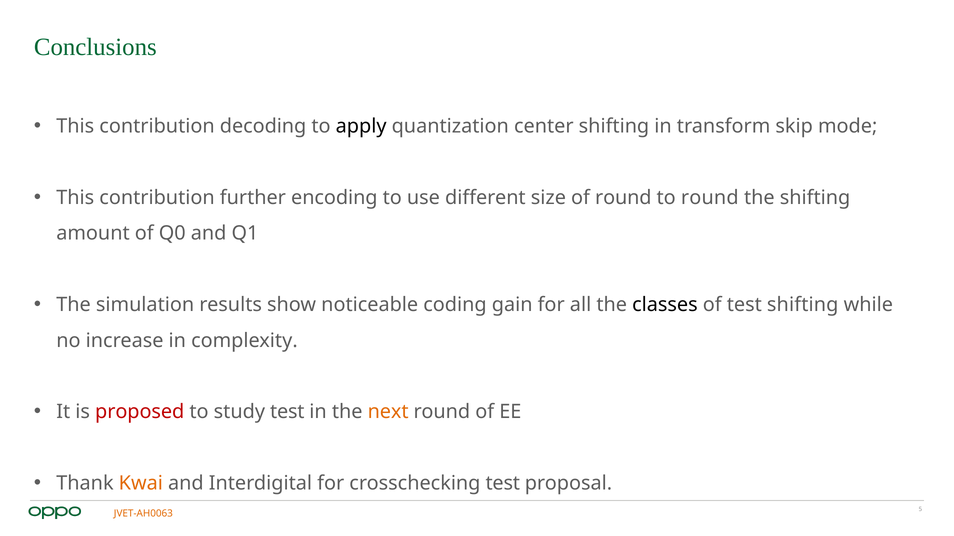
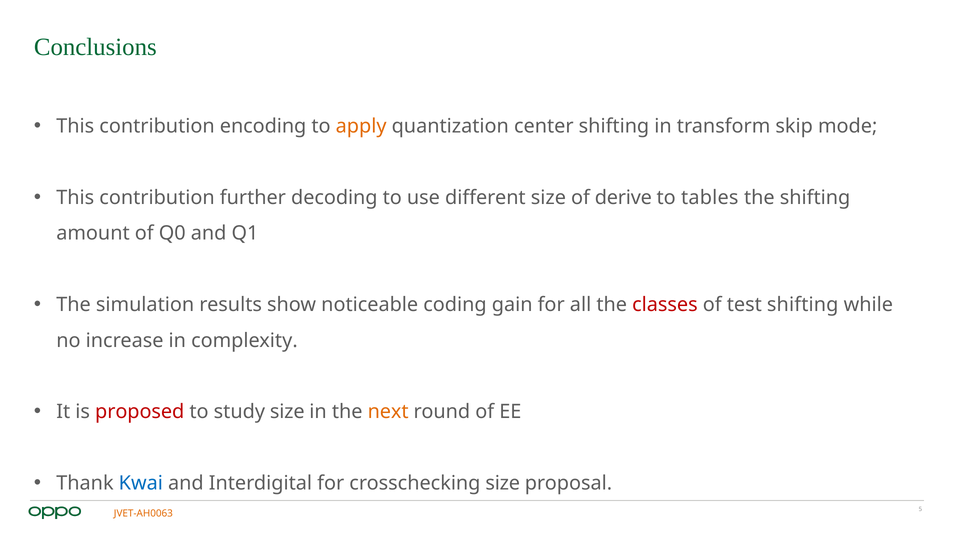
decoding: decoding -> encoding
apply colour: black -> orange
encoding: encoding -> decoding
of round: round -> derive
to round: round -> tables
classes colour: black -> red
study test: test -> size
Kwai colour: orange -> blue
crosschecking test: test -> size
